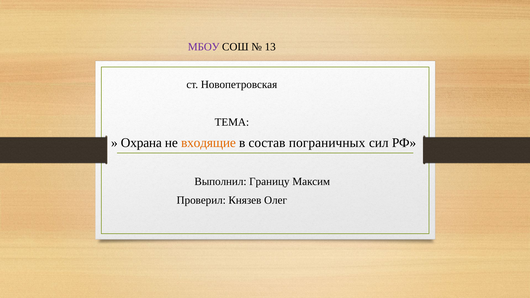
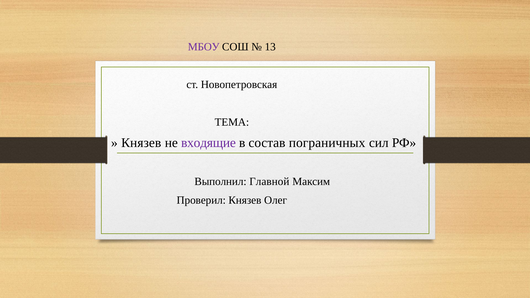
Охрана at (141, 143): Охрана -> Князев
входящие colour: orange -> purple
Границу: Границу -> Главной
